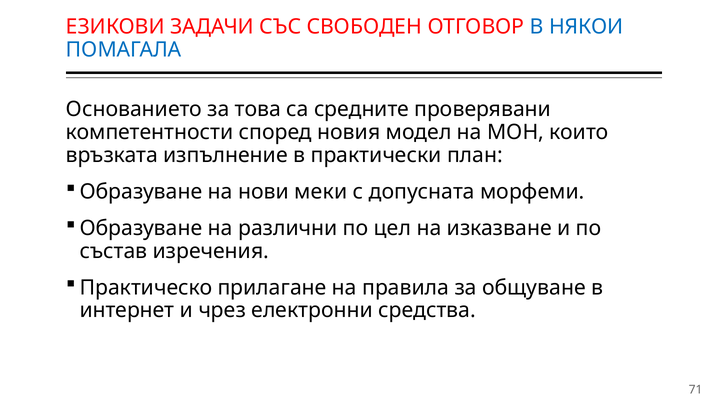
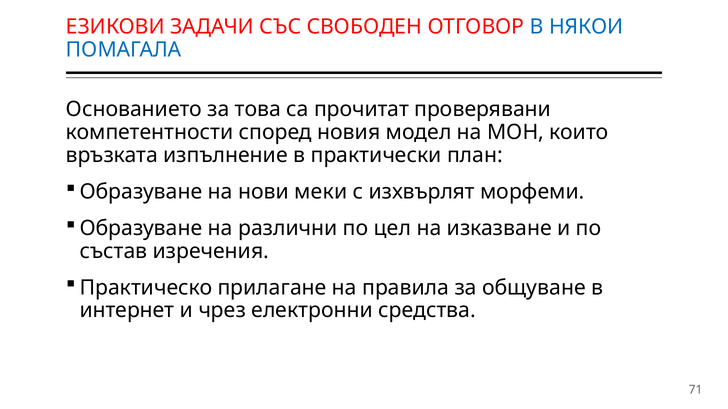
средните: средните -> прочитат
допусната: допусната -> изхвърлят
